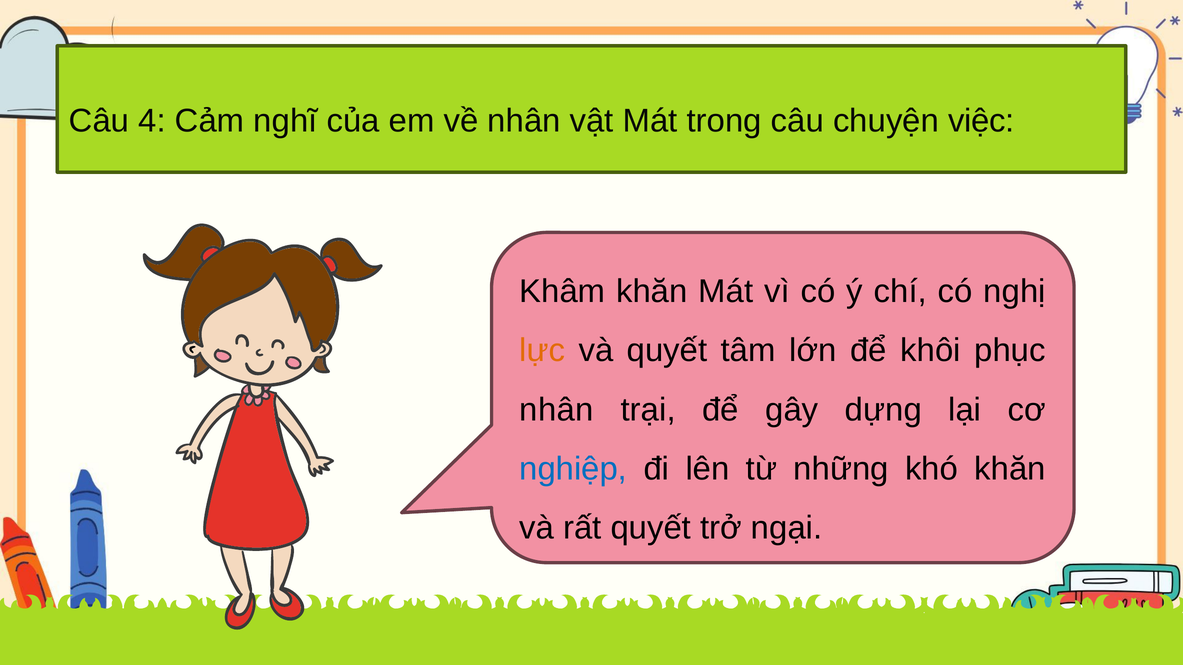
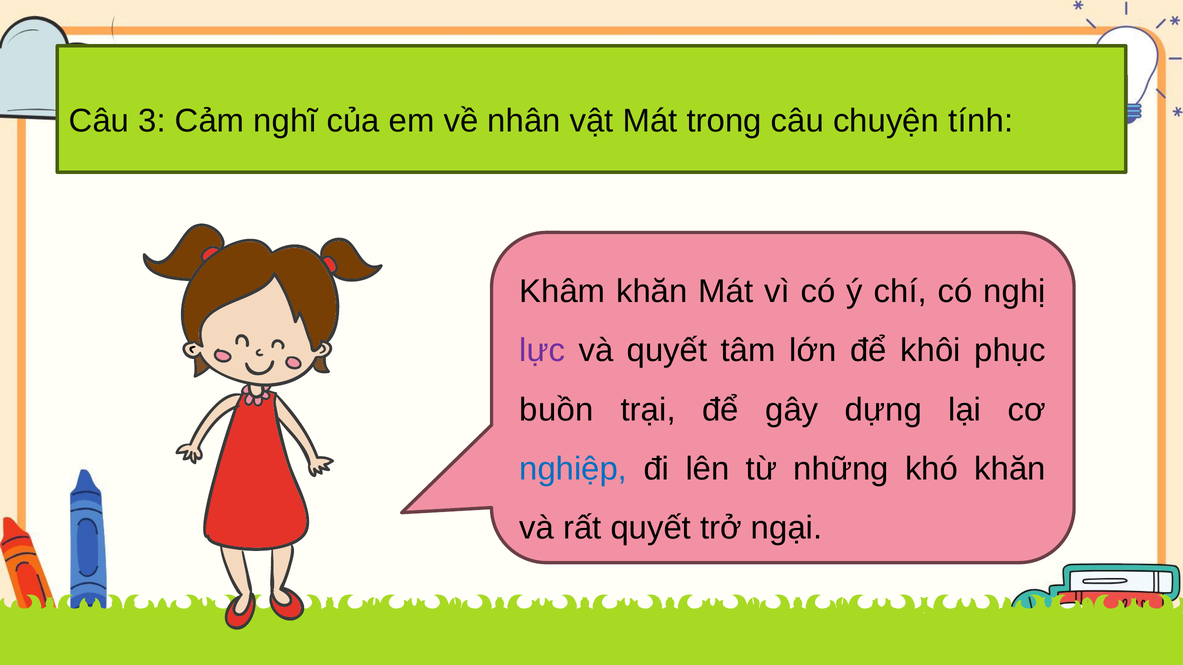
4: 4 -> 3
việc: việc -> tính
lực colour: orange -> purple
nhân at (557, 410): nhân -> buồn
